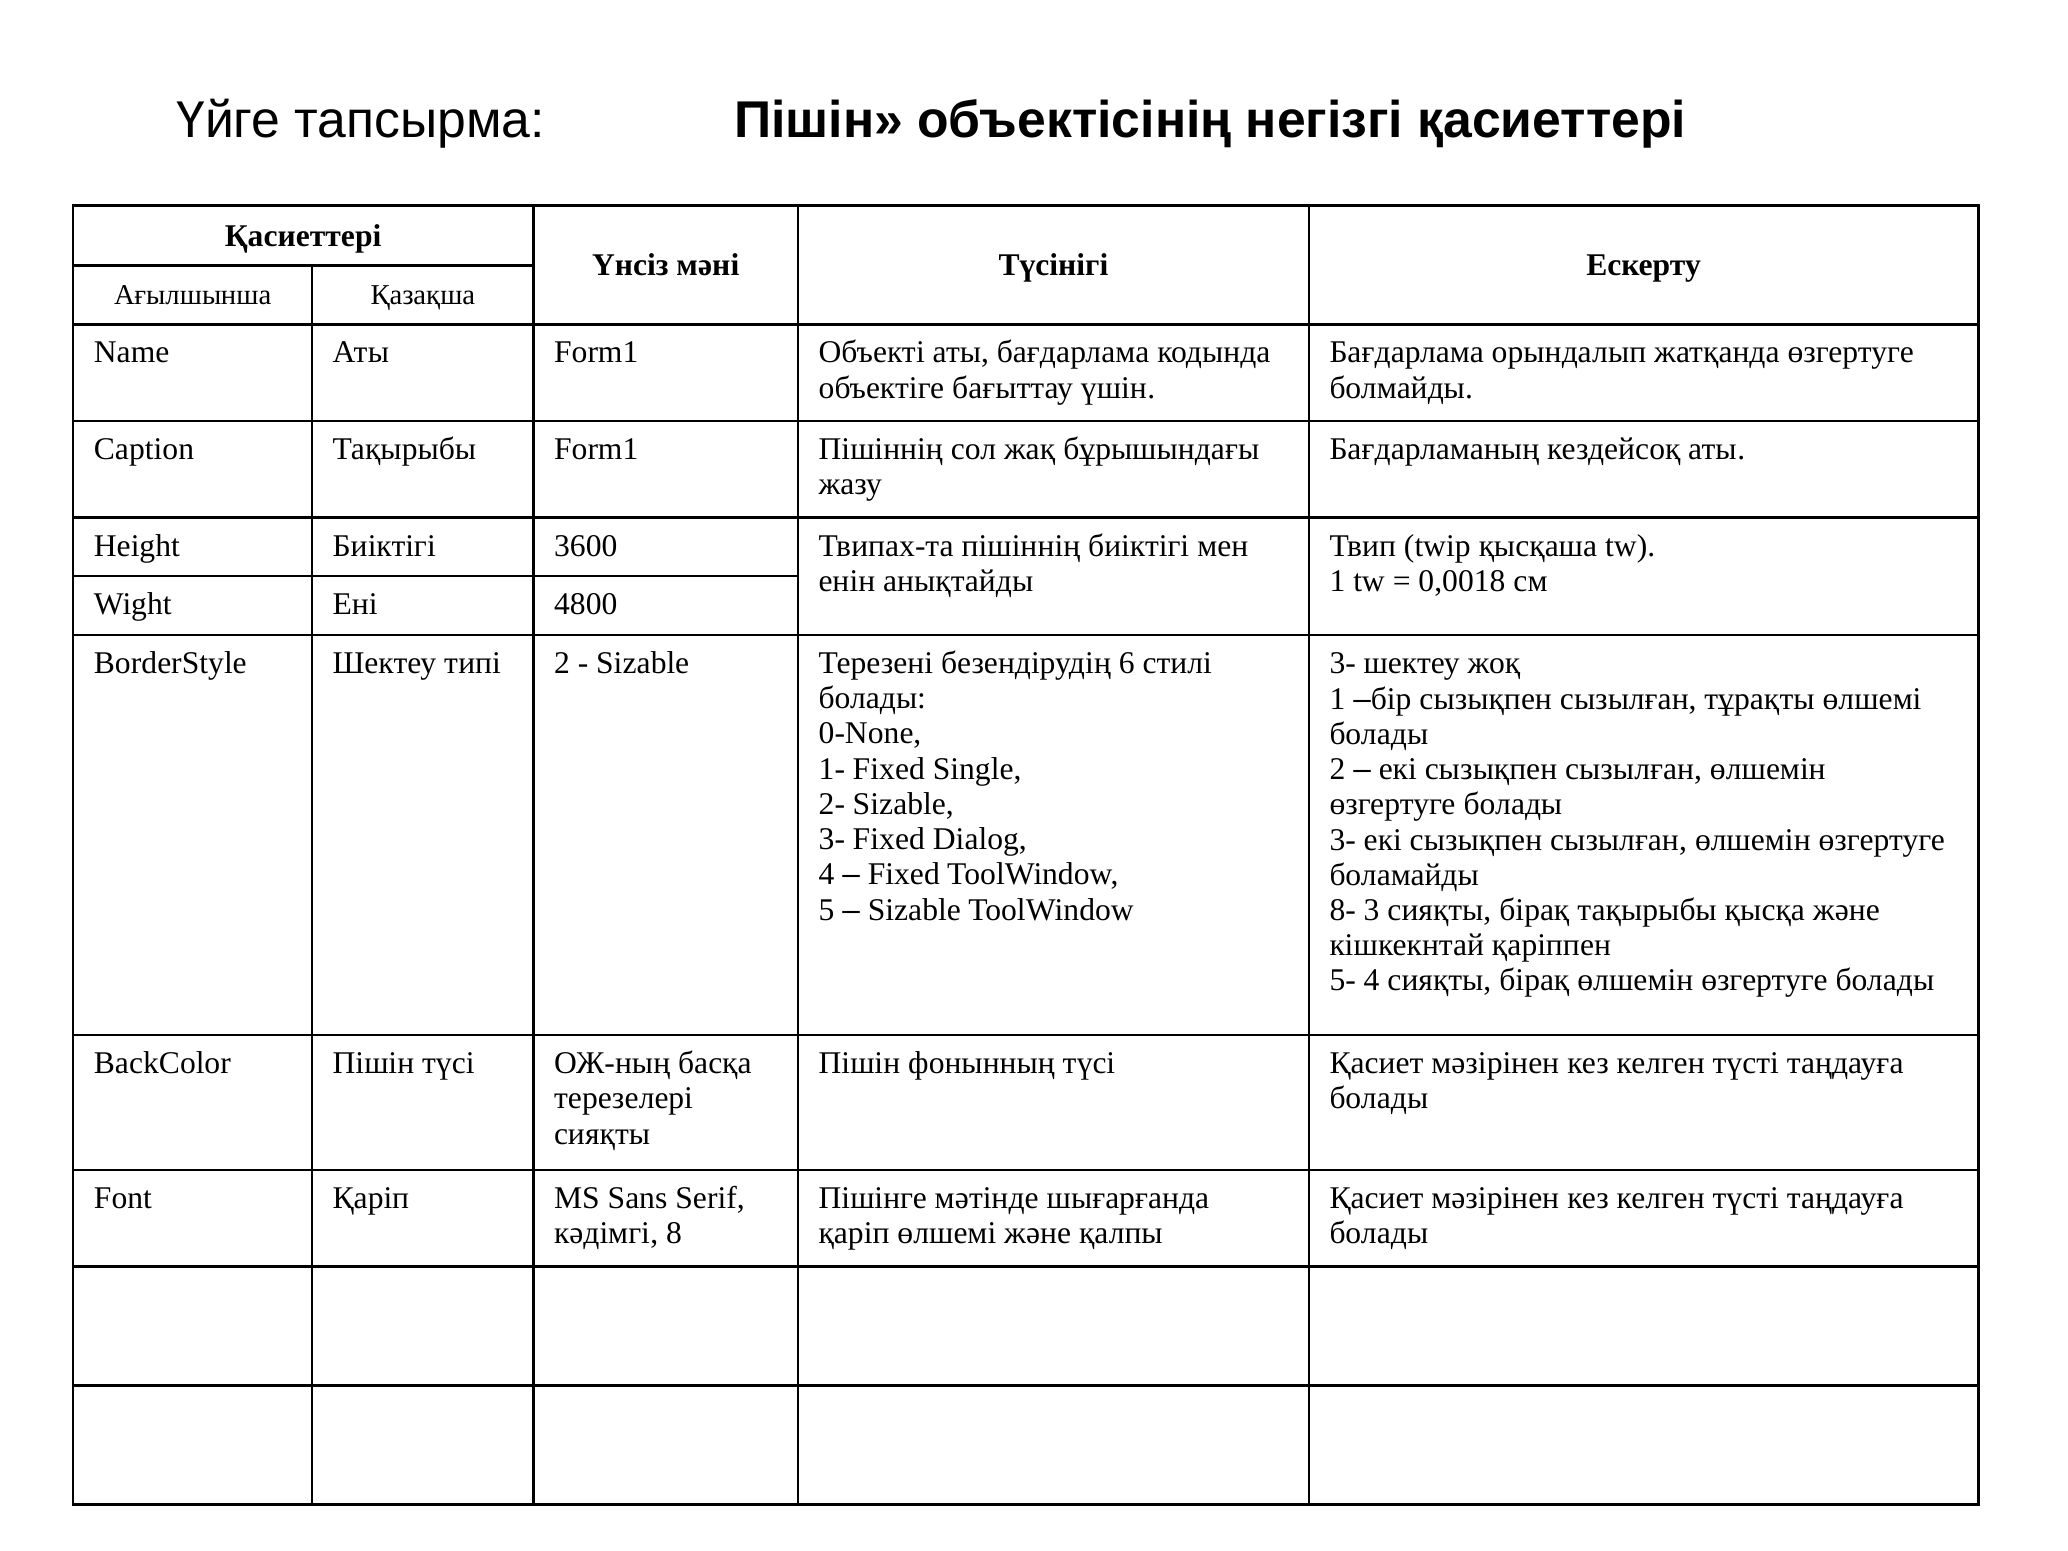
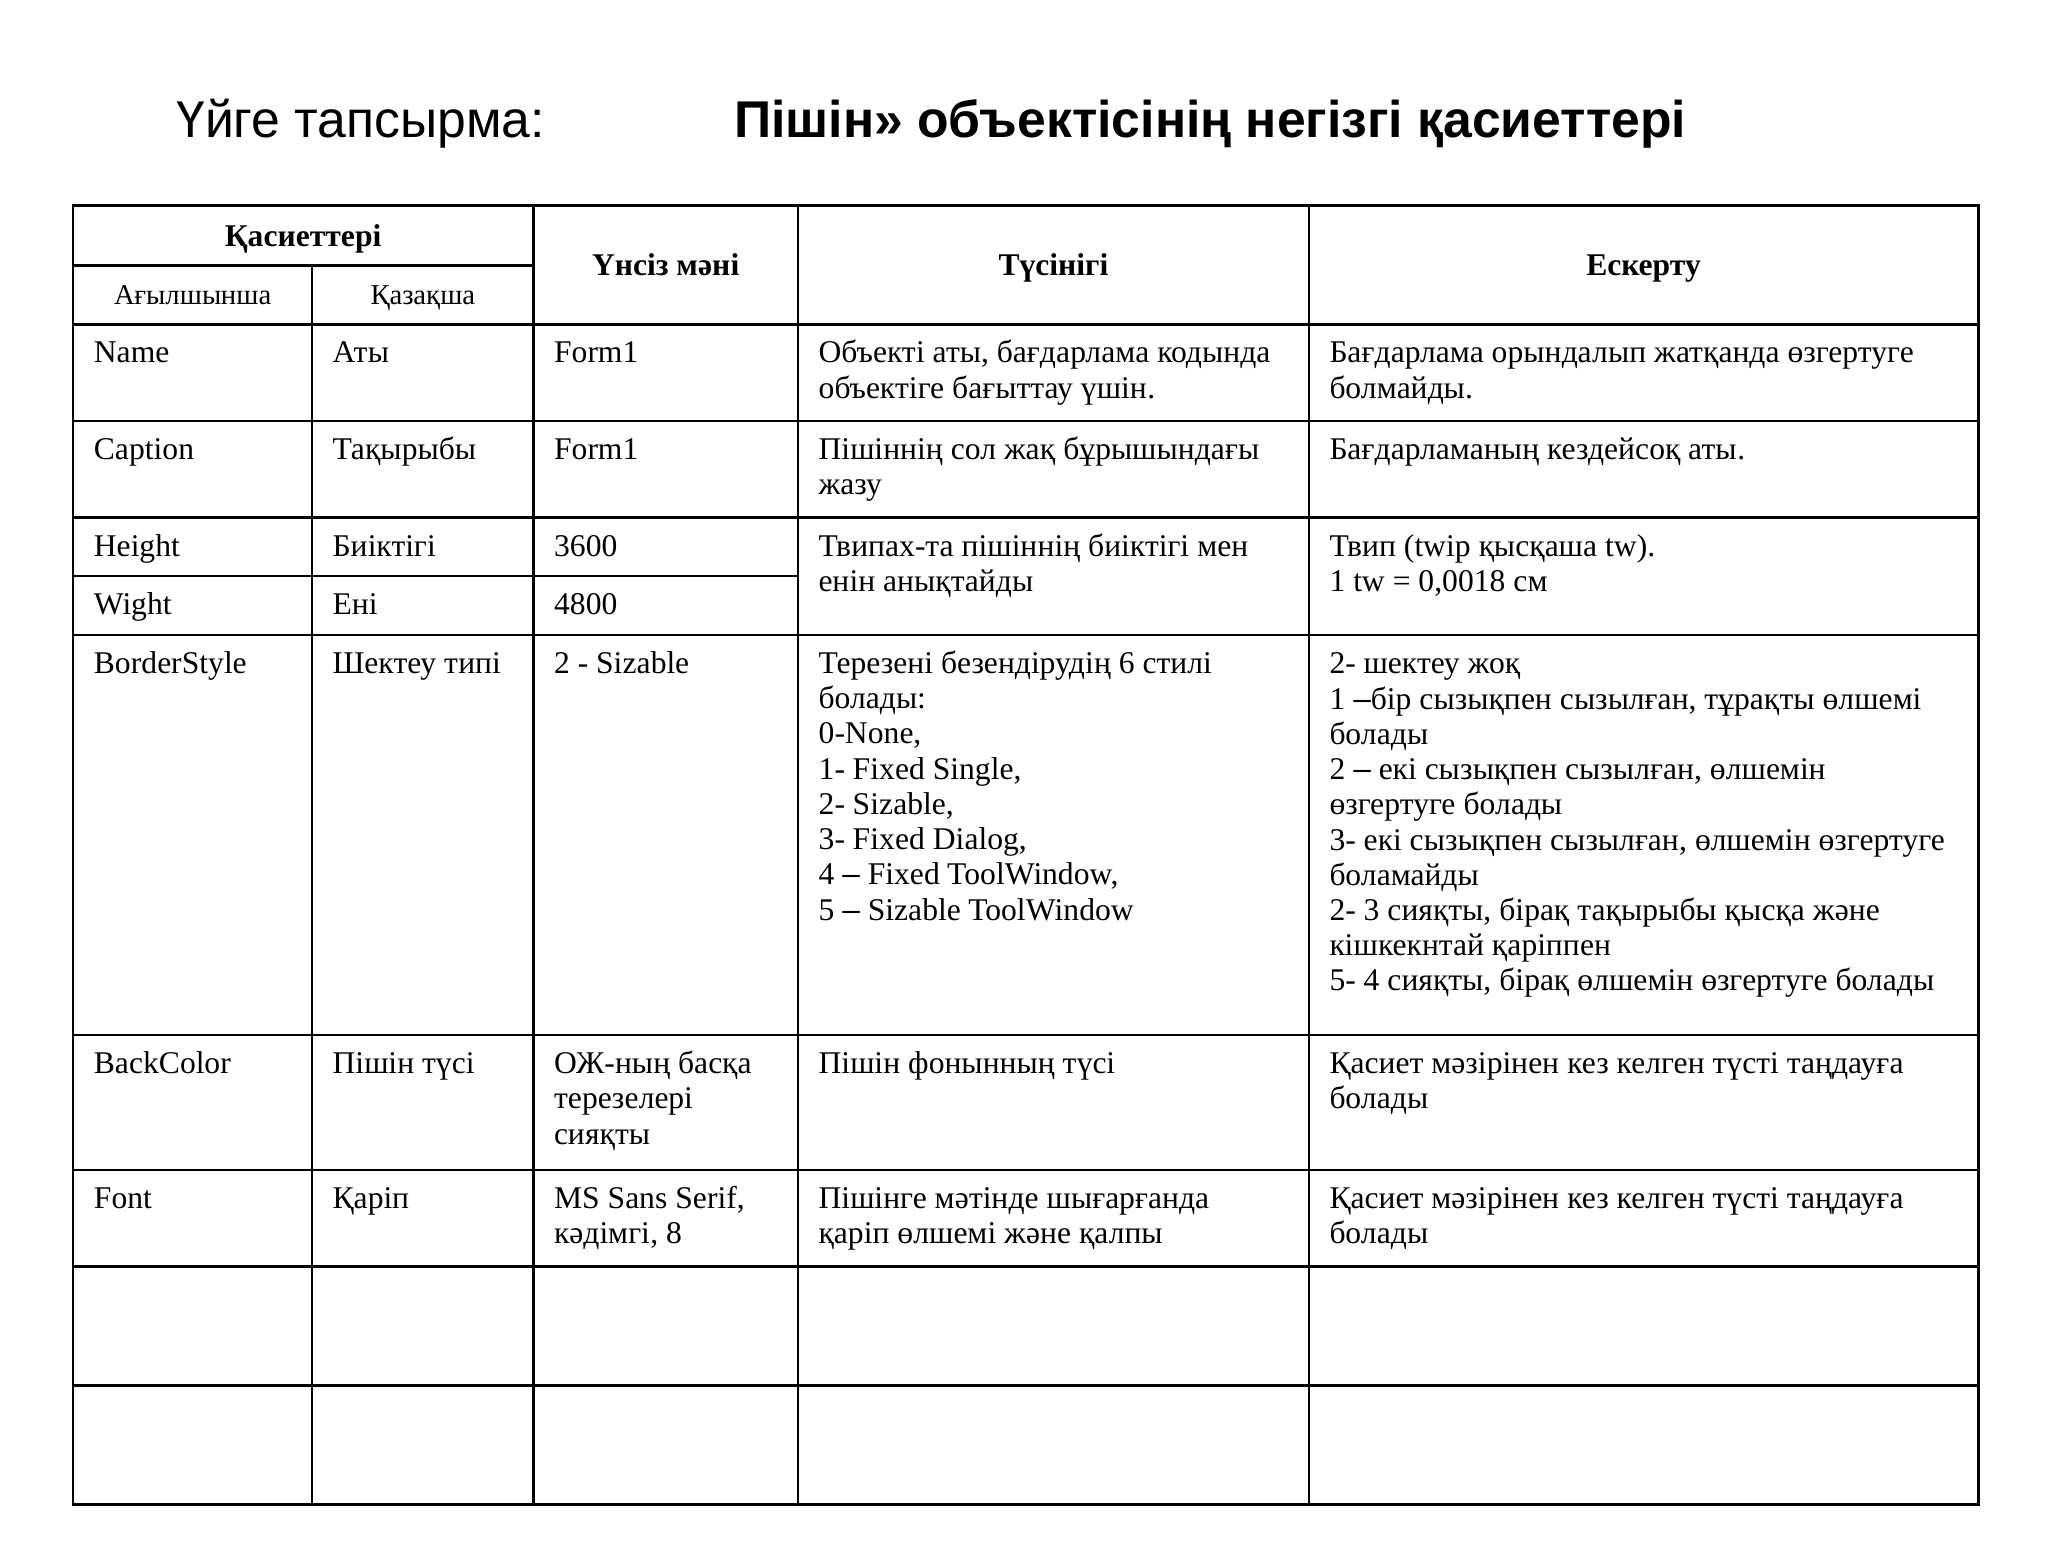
3- at (1343, 663): 3- -> 2-
8- at (1343, 910): 8- -> 2-
